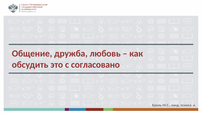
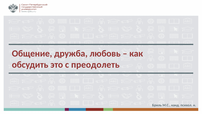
согласовано: согласовано -> преодолеть
